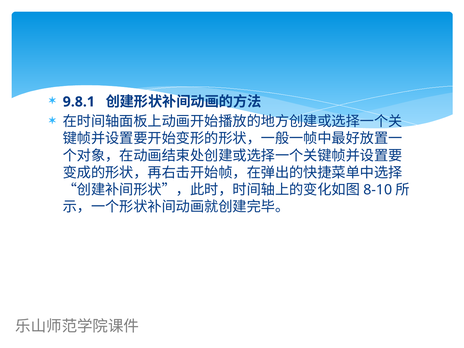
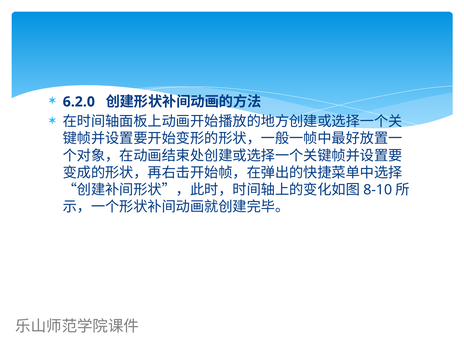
9.8.1: 9.8.1 -> 6.2.0
